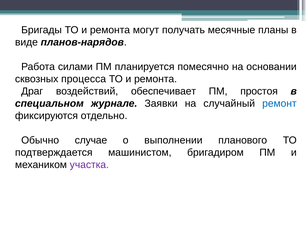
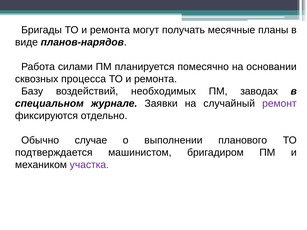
Драг: Драг -> Базу
обеспечивает: обеспечивает -> необходимых
простоя: простоя -> заводах
ремонт colour: blue -> purple
